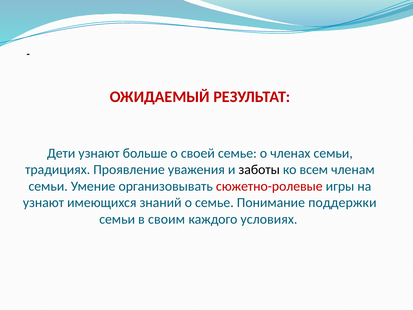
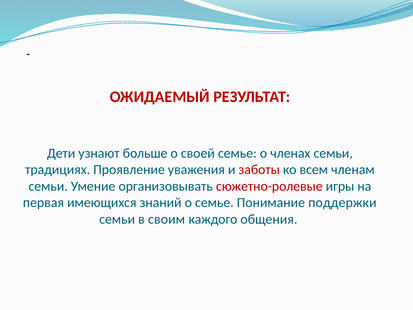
заботы colour: black -> red
узнают at (43, 203): узнают -> первая
условиях: условиях -> общения
